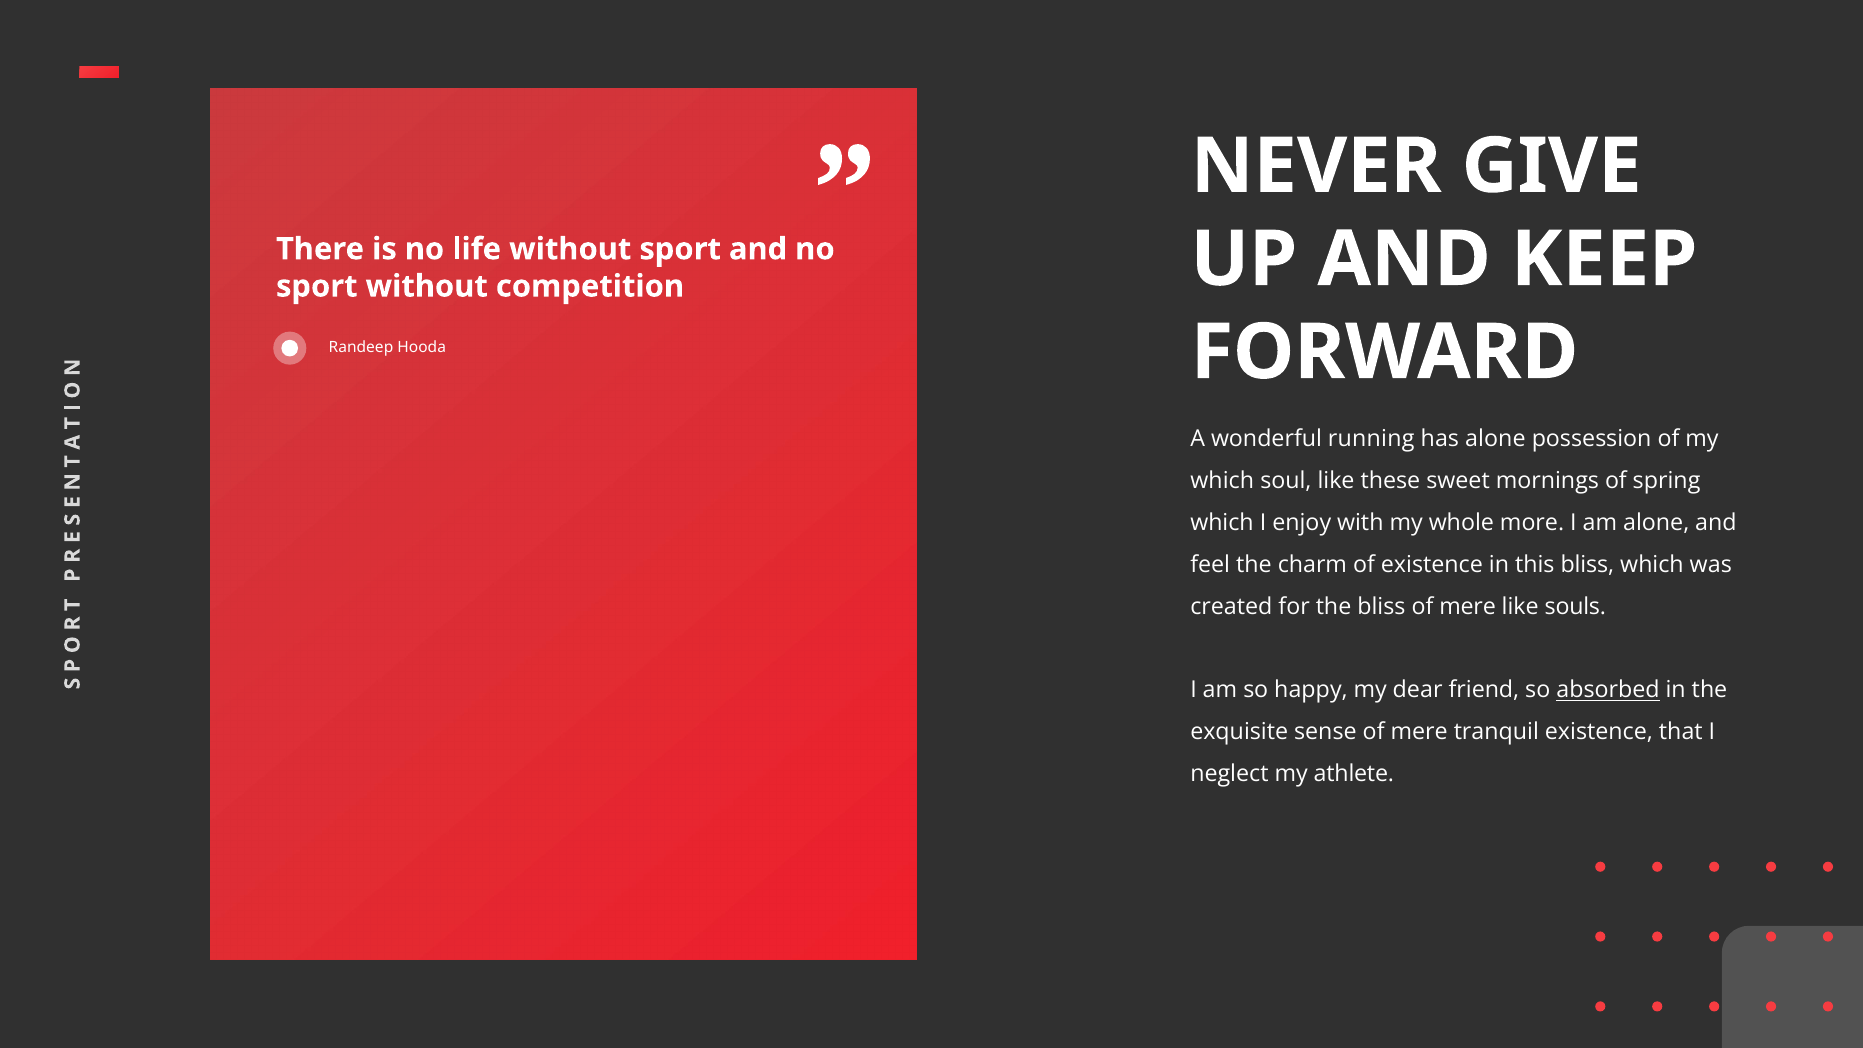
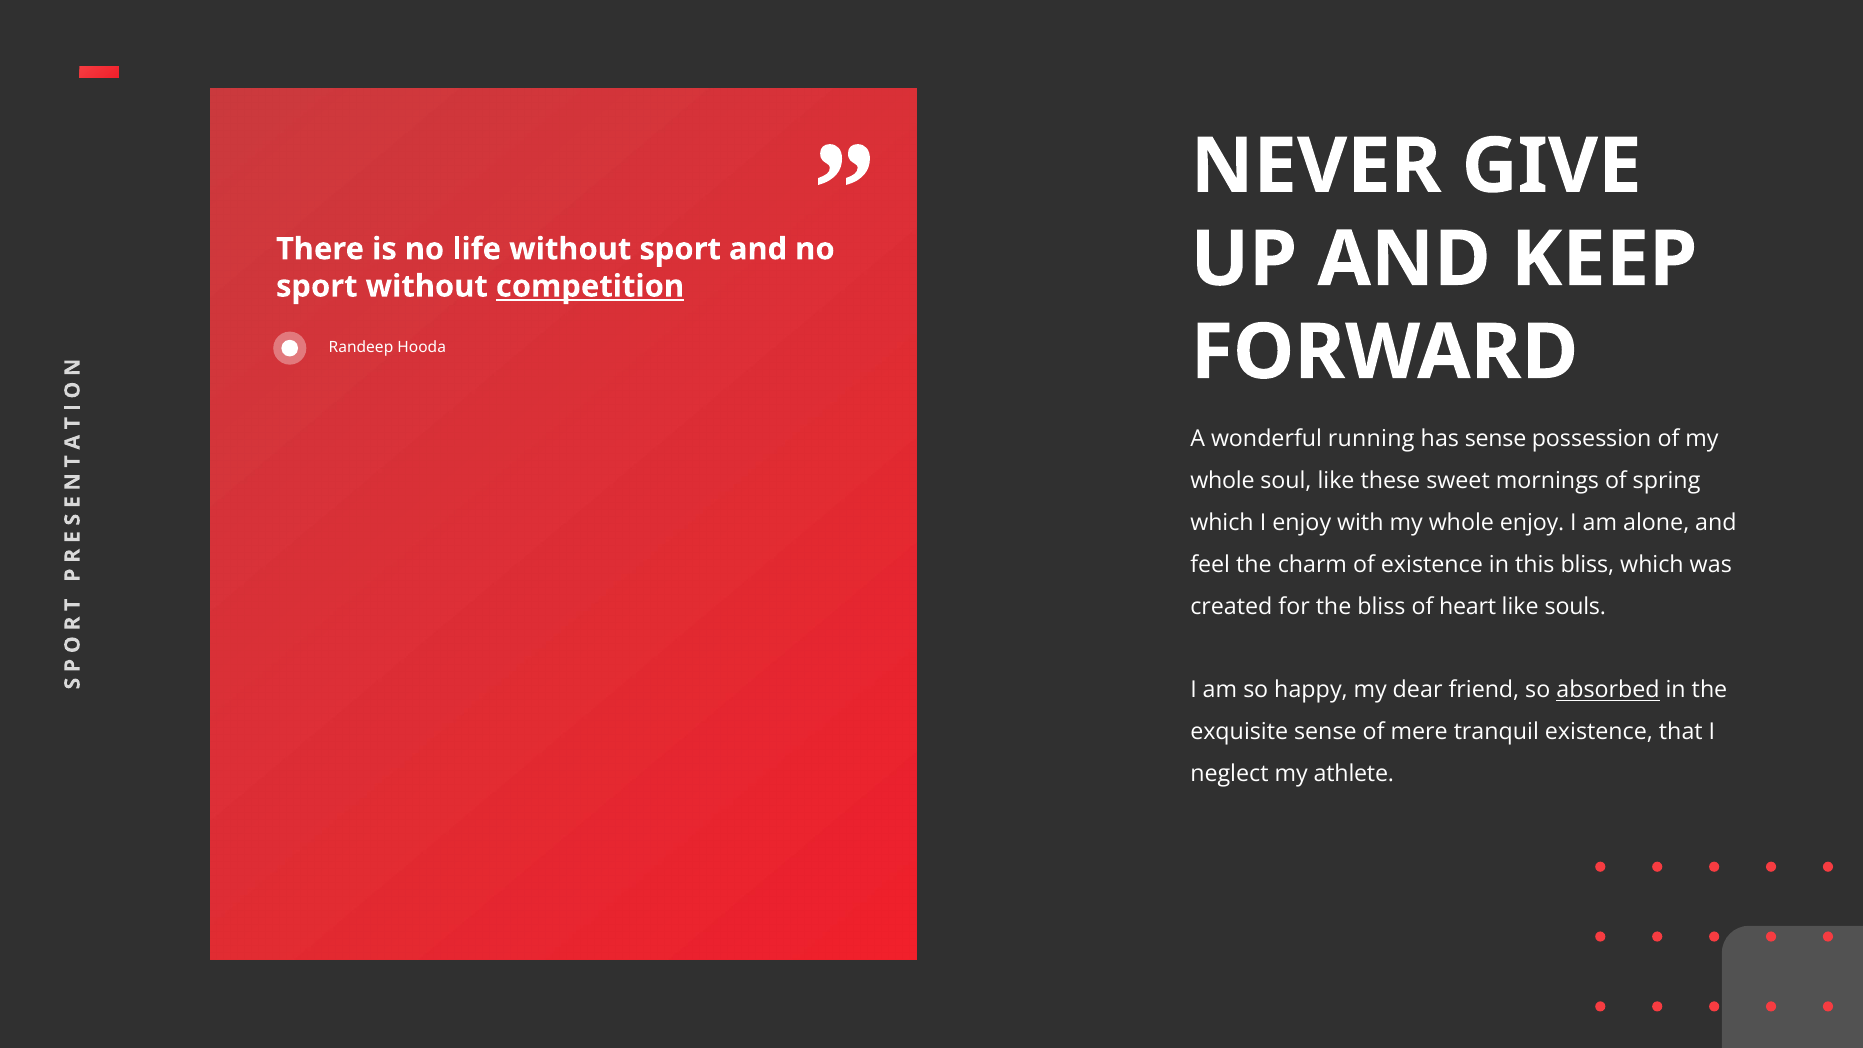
competition underline: none -> present
has alone: alone -> sense
which at (1222, 481): which -> whole
whole more: more -> enjoy
bliss of mere: mere -> heart
